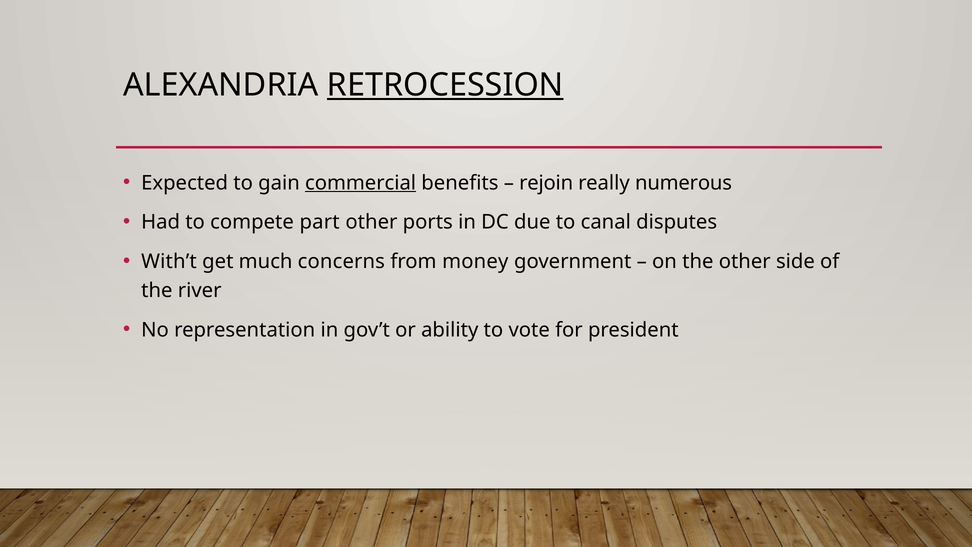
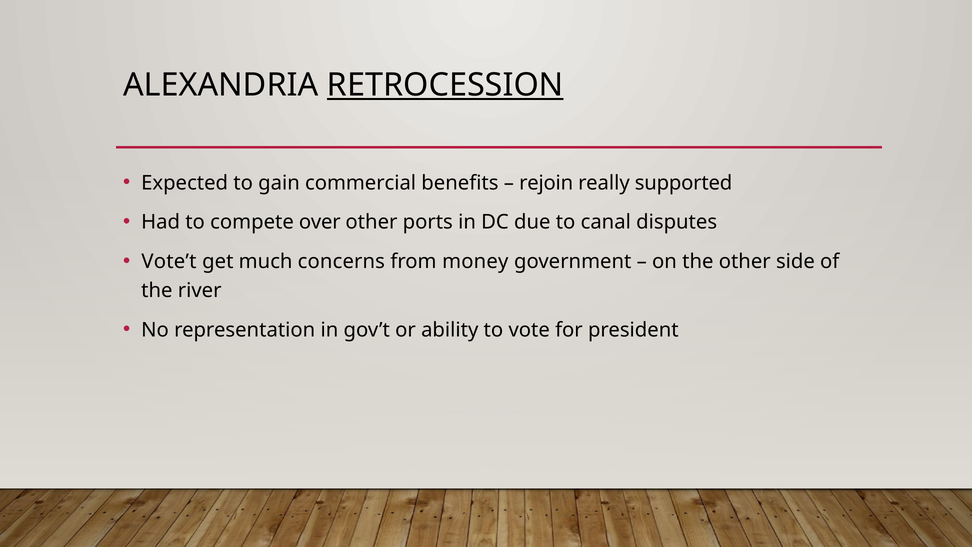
commercial underline: present -> none
numerous: numerous -> supported
part: part -> over
With’t: With’t -> Vote’t
